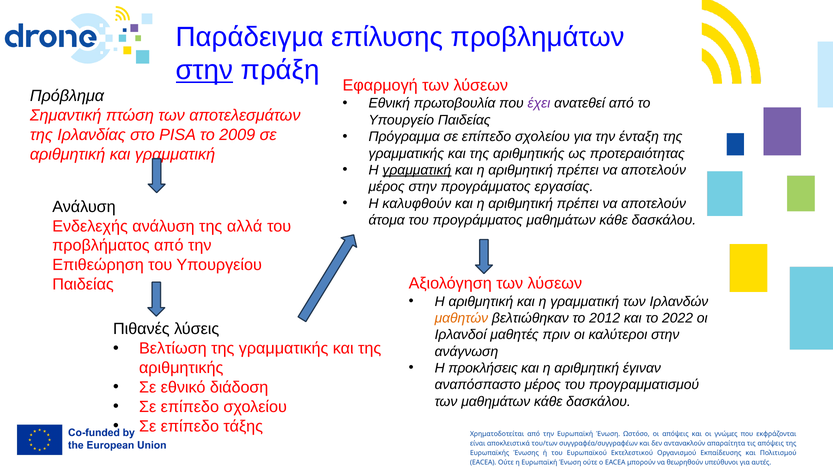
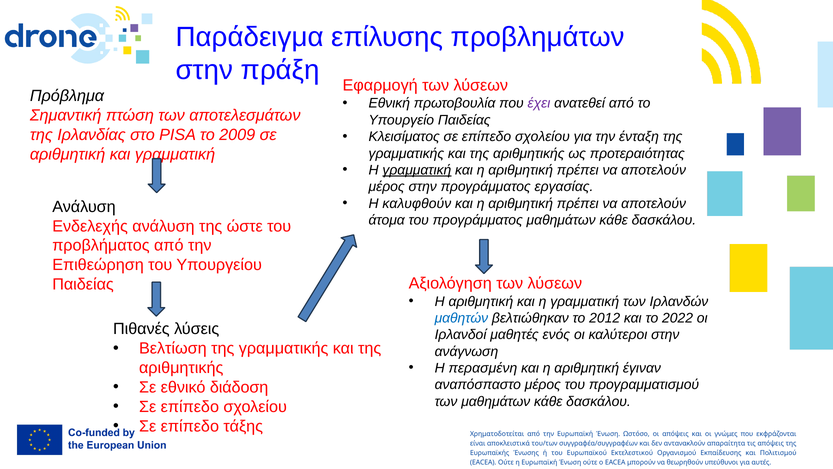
στην at (205, 70) underline: present -> none
Πρόγραμμα: Πρόγραμμα -> Κλεισίματος
αλλά: αλλά -> ώστε
μαθητών colour: orange -> blue
πριν: πριν -> ενός
προκλήσεις: προκλήσεις -> περασμένη
